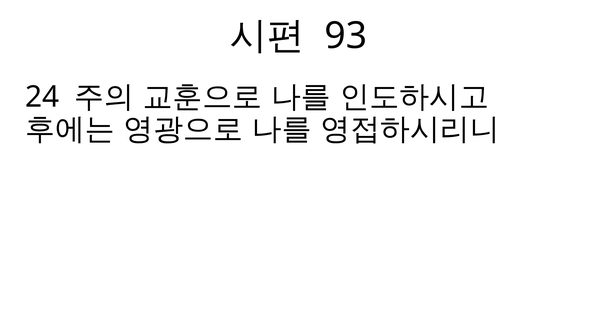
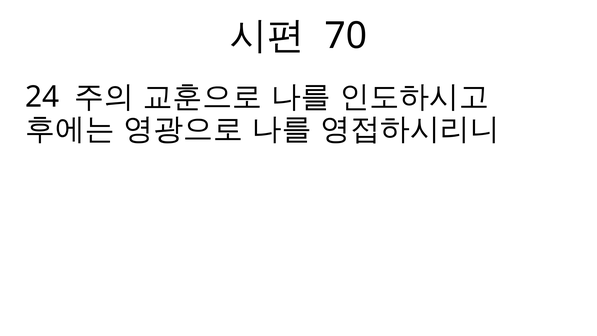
93: 93 -> 70
